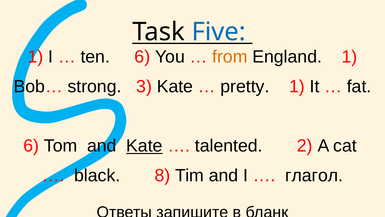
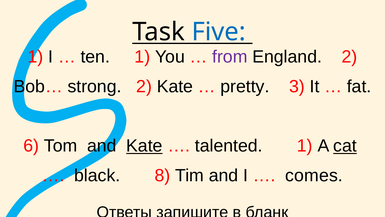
ten 6: 6 -> 1
from colour: orange -> purple
England 1: 1 -> 2
strong 3: 3 -> 2
pretty 1: 1 -> 3
talented 2: 2 -> 1
cat underline: none -> present
глагол: глагол -> comes
